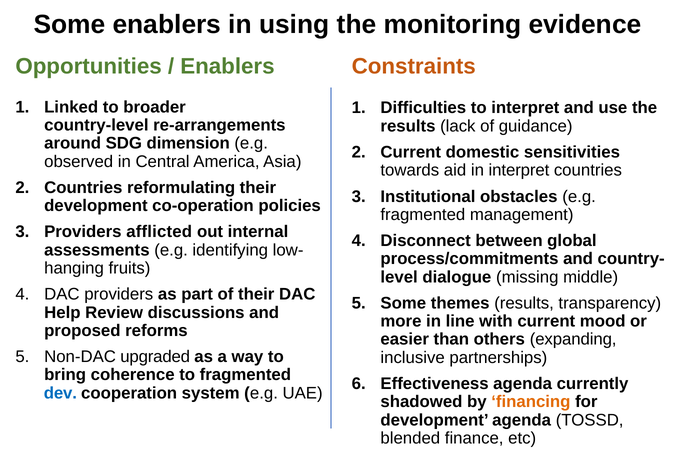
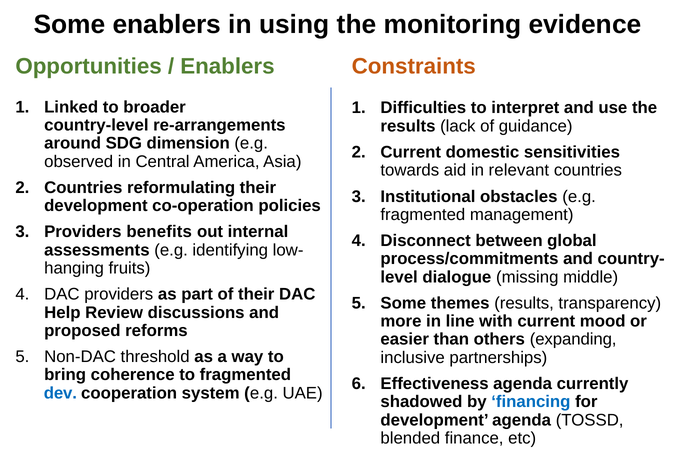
in interpret: interpret -> relevant
afflicted: afflicted -> benefits
upgraded: upgraded -> threshold
financing colour: orange -> blue
